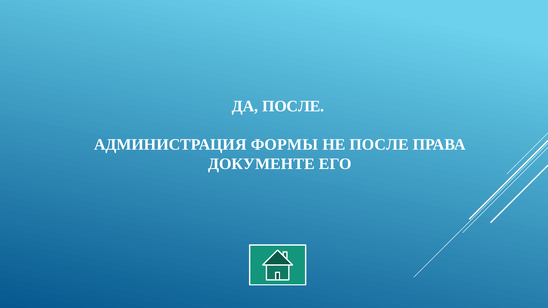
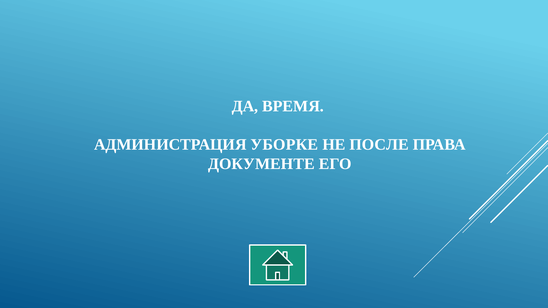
ДА ПОСЛЕ: ПОСЛЕ -> ВРЕМЯ
ФОРМЫ: ФОРМЫ -> УБОРКЕ
